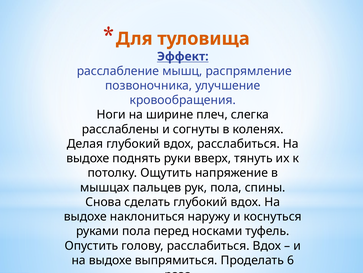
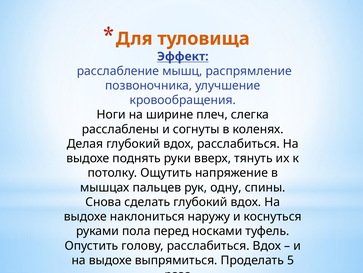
рук пола: пола -> одну
6: 6 -> 5
